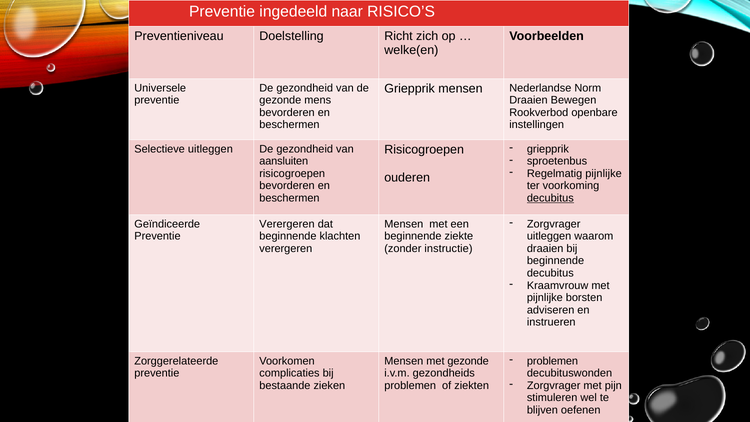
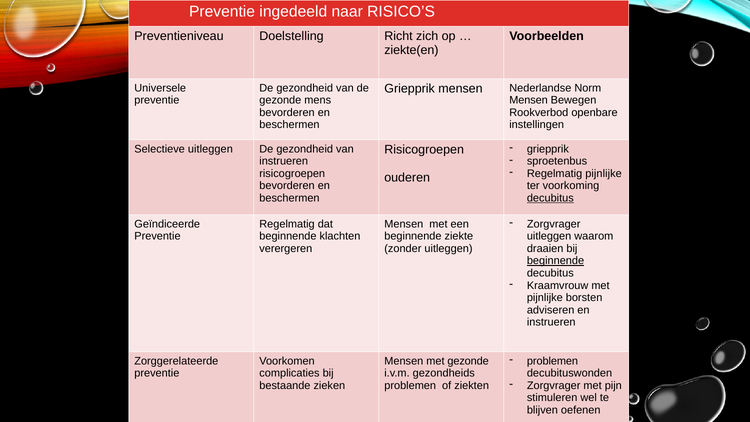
welke(en: welke(en -> ziekte(en
Draaien at (528, 100): Draaien -> Mensen
aansluiten at (284, 161): aansluiten -> instrueren
Verergeren at (287, 224): Verergeren -> Regelmatig
zonder instructie: instructie -> uitleggen
beginnende at (556, 261) underline: none -> present
